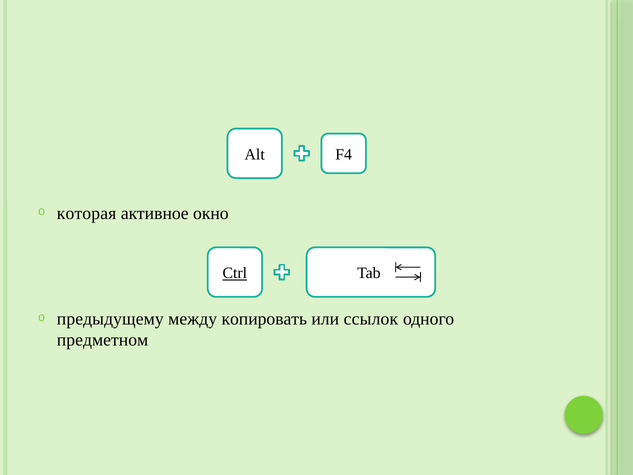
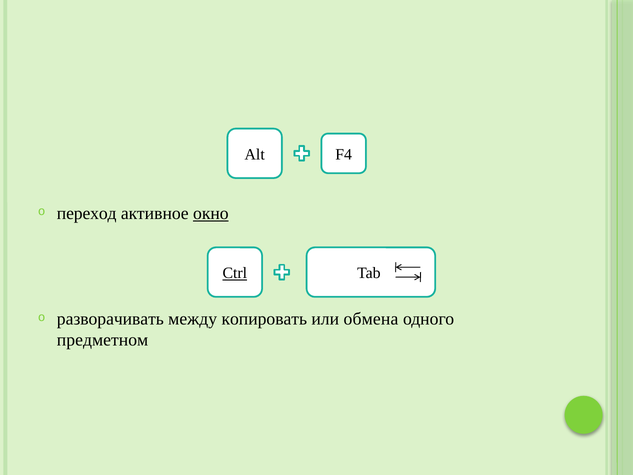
которая: которая -> переход
окно underline: none -> present
предыдущему: предыдущему -> разворачивать
ссылок: ссылок -> обмена
